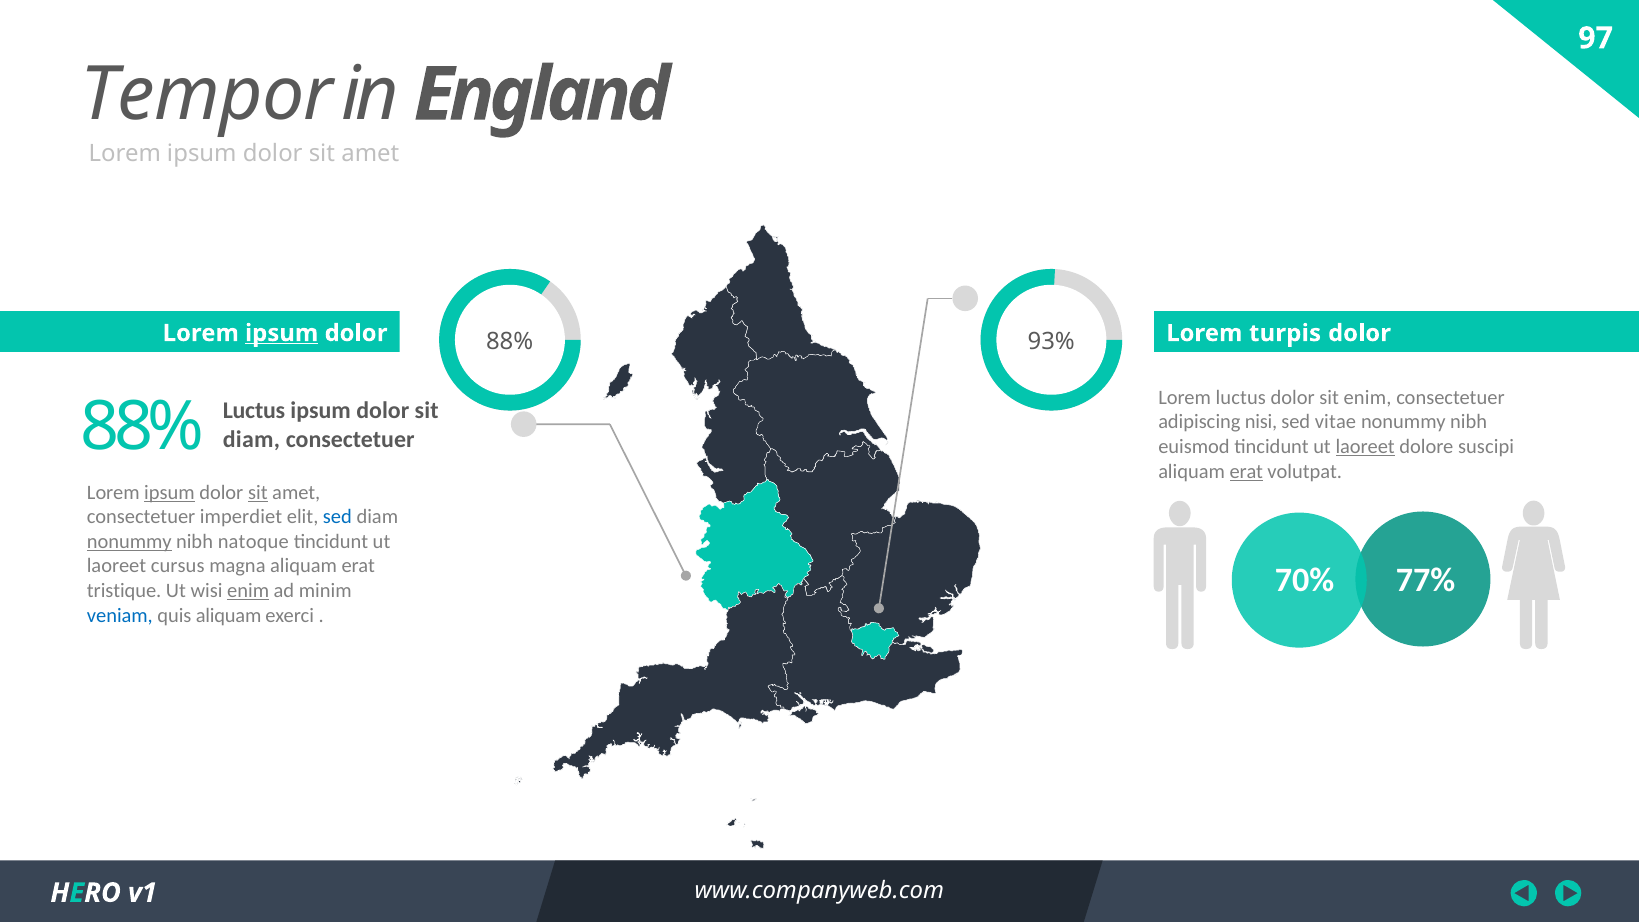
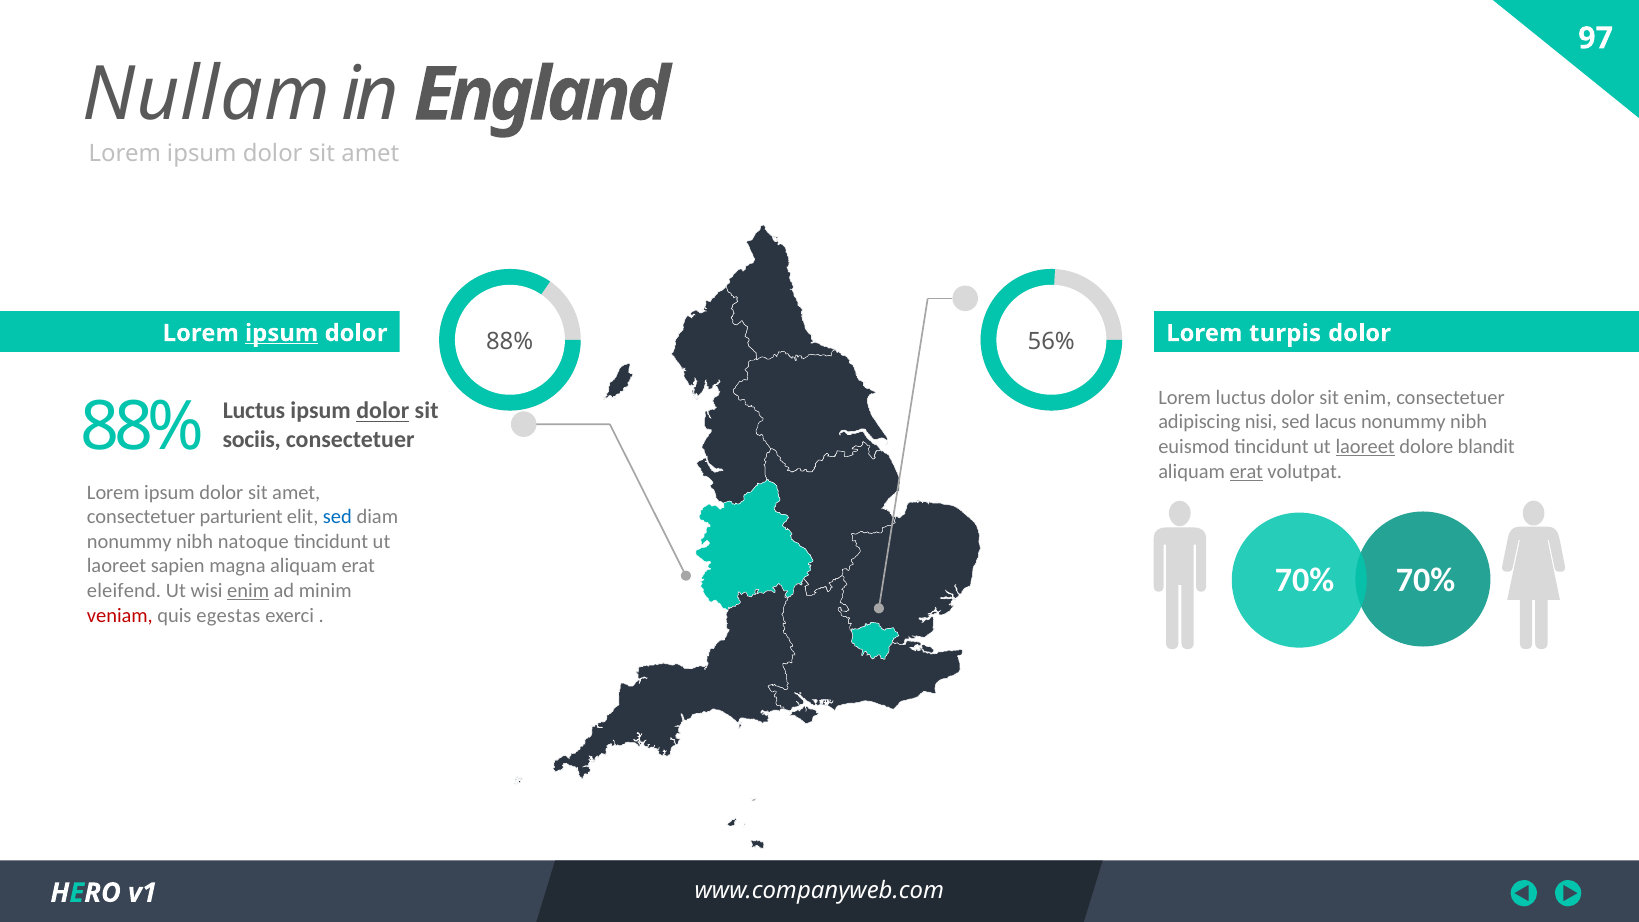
Tempor: Tempor -> Nullam
93%: 93% -> 56%
dolor at (383, 411) underline: none -> present
vitae: vitae -> lacus
diam at (251, 440): diam -> sociis
suscipi: suscipi -> blandit
ipsum at (169, 492) underline: present -> none
sit at (258, 492) underline: present -> none
imperdiet: imperdiet -> parturient
nonummy at (129, 542) underline: present -> none
cursus: cursus -> sapien
77% at (1426, 580): 77% -> 70%
tristique: tristique -> eleifend
veniam colour: blue -> red
quis aliquam: aliquam -> egestas
